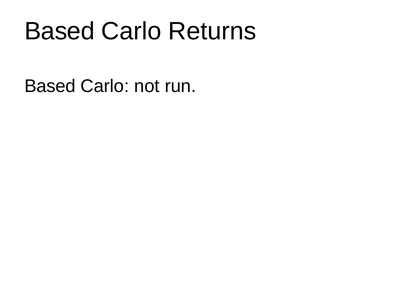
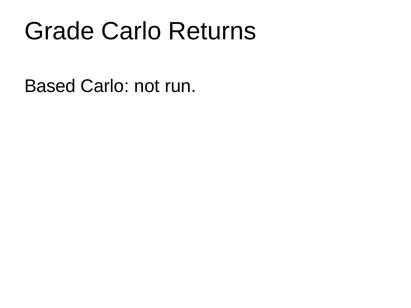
Based at (60, 31): Based -> Grade
